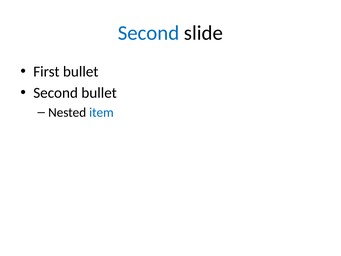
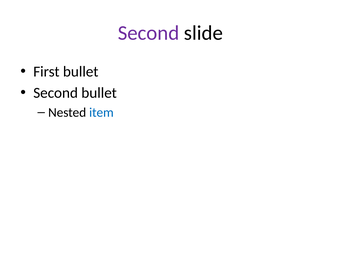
Second at (149, 33) colour: blue -> purple
